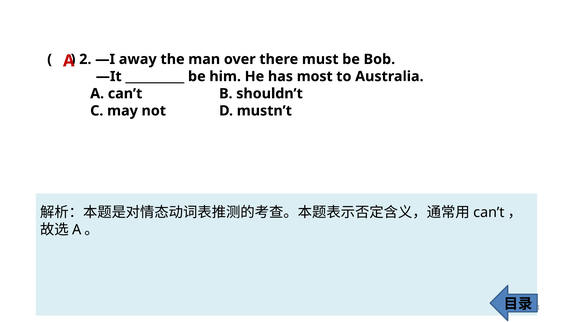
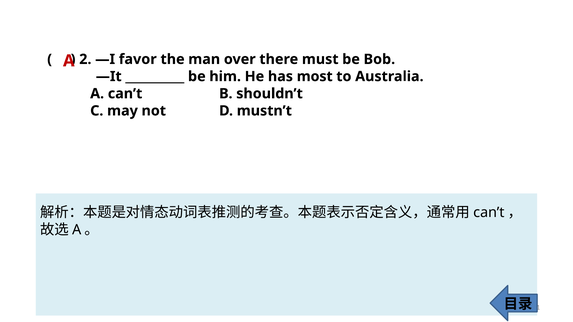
away: away -> favor
